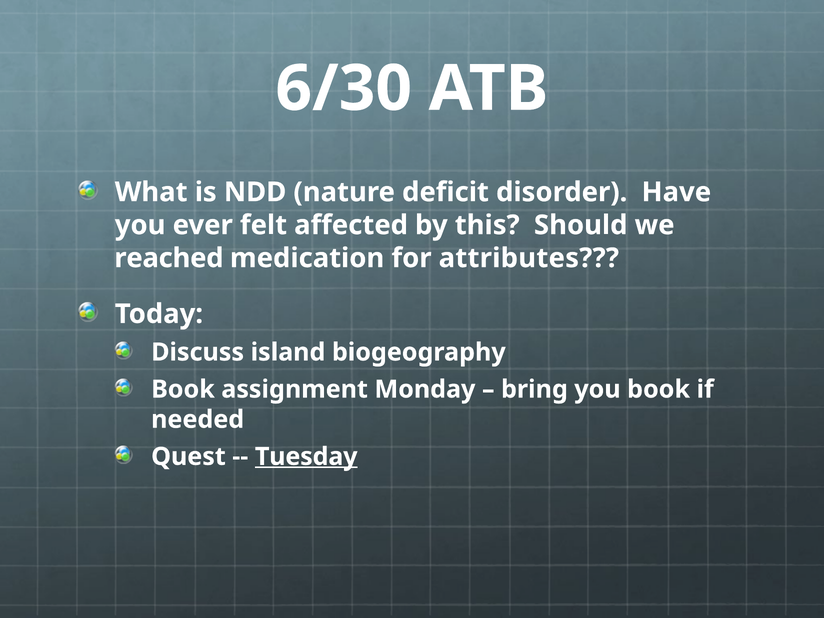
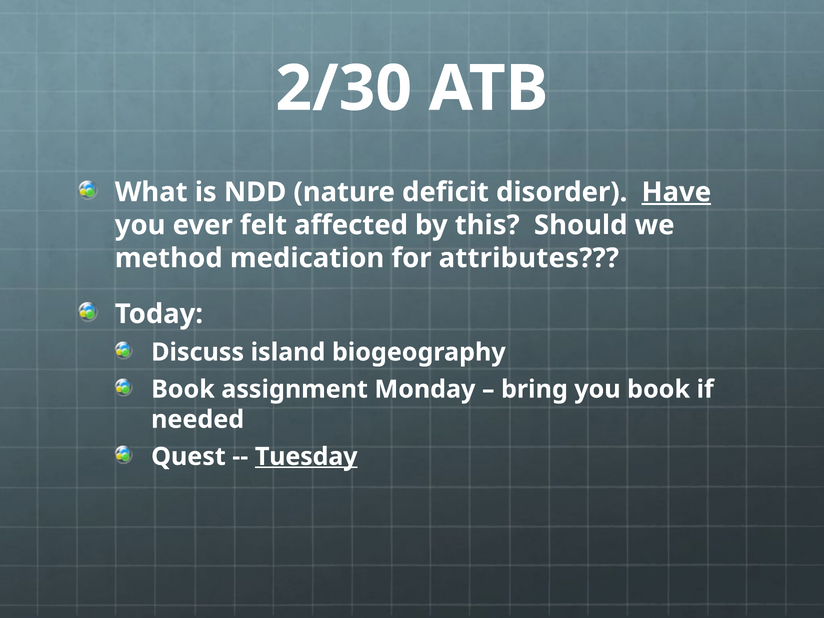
6/30: 6/30 -> 2/30
Have underline: none -> present
reached: reached -> method
